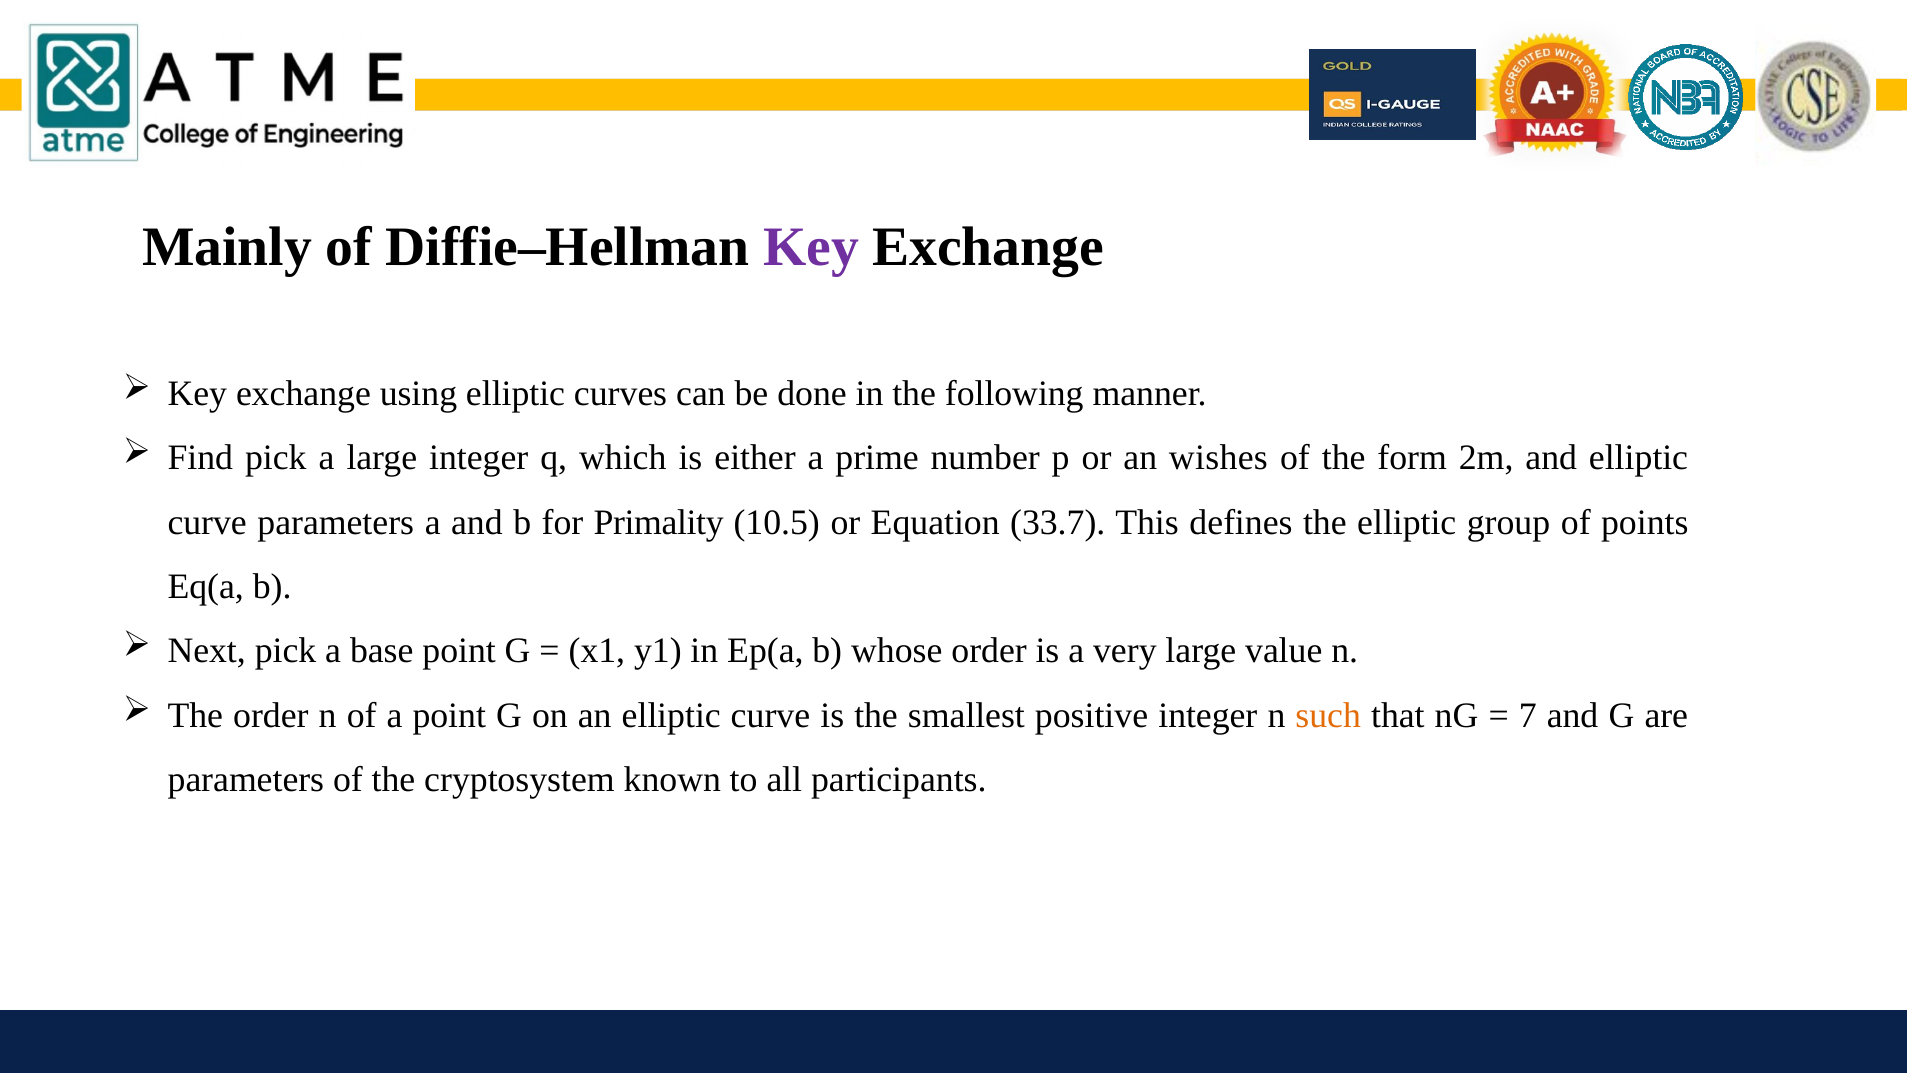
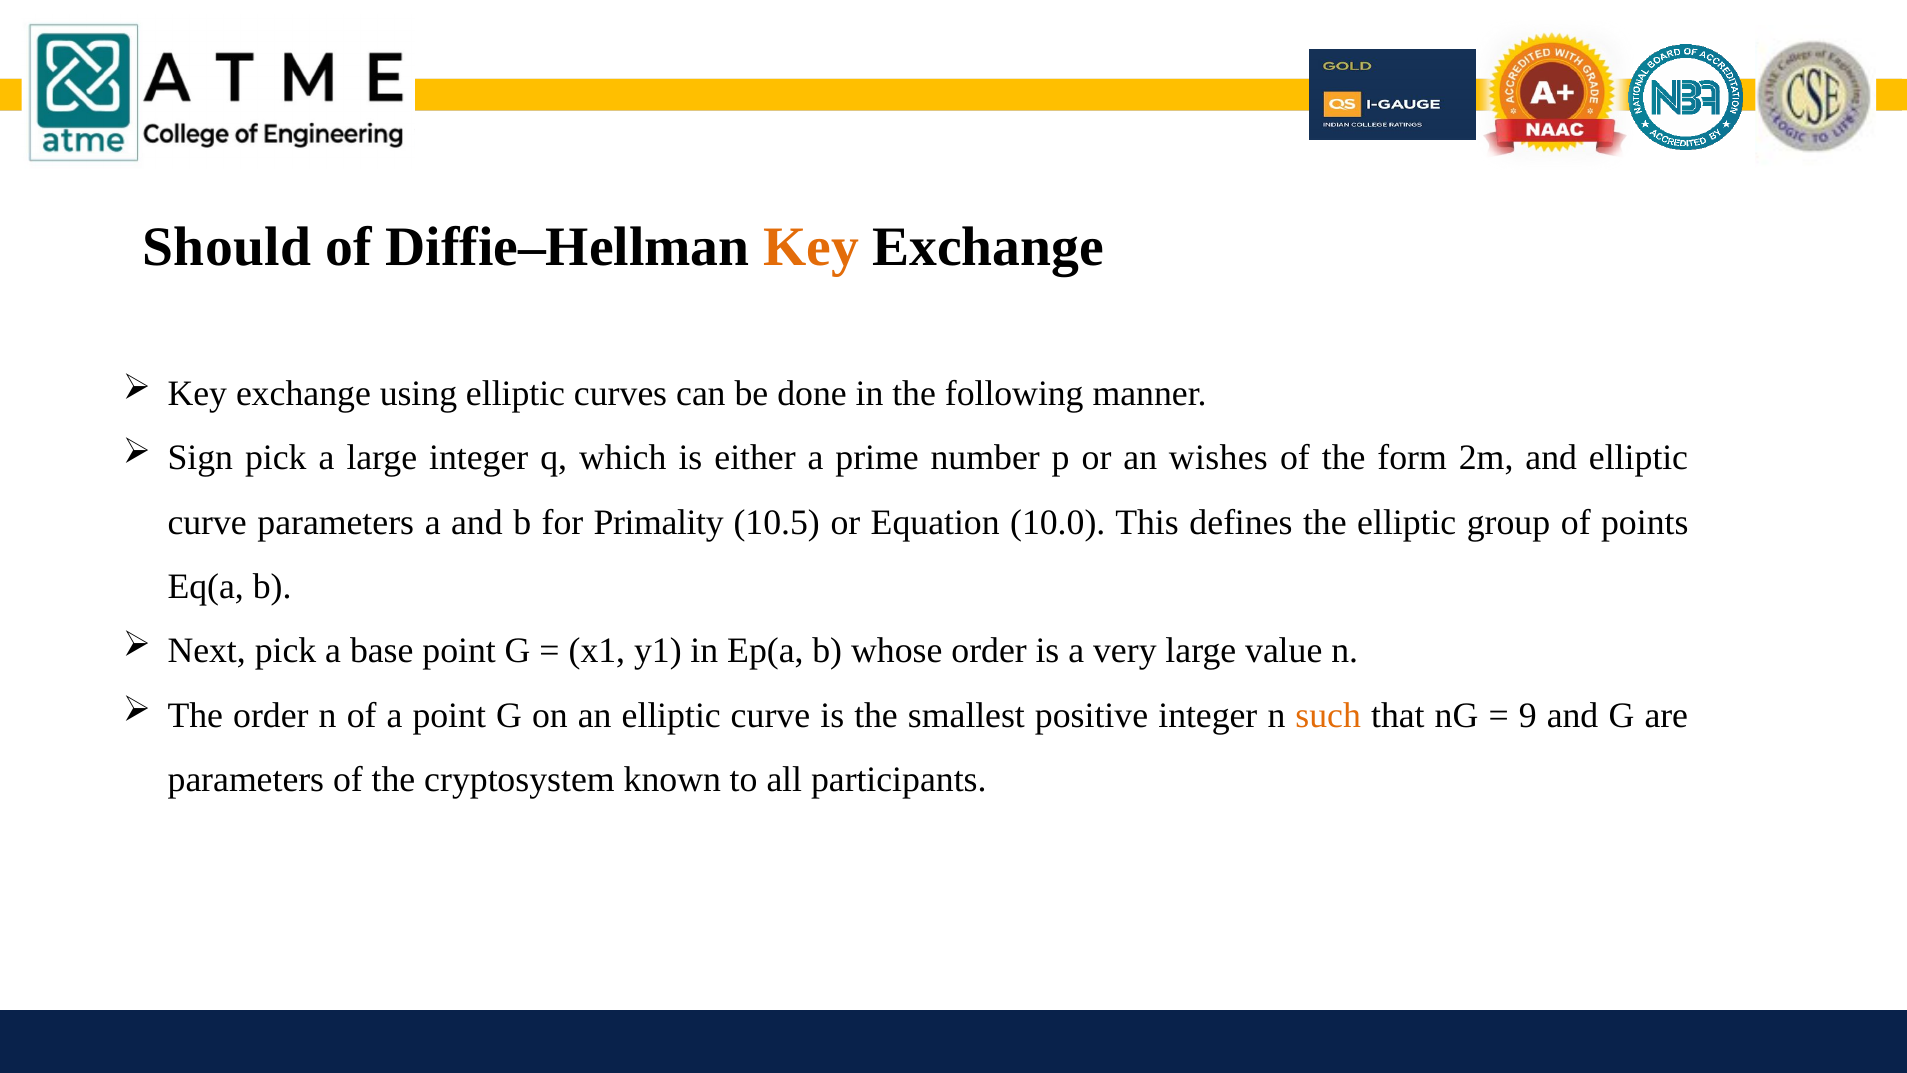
Mainly: Mainly -> Should
Key at (811, 247) colour: purple -> orange
Find: Find -> Sign
33.7: 33.7 -> 10.0
7: 7 -> 9
